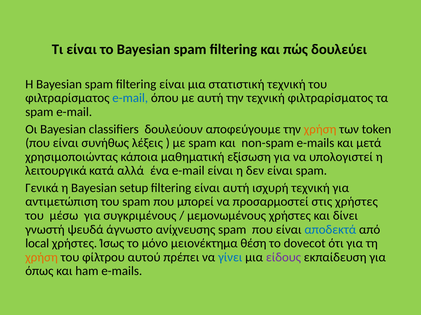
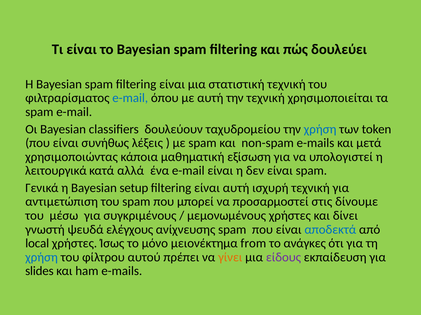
τεχνική φιλτραρίσματος: φιλτραρίσματος -> χρησιμοποιείται
αποφεύγουμε: αποφεύγουμε -> ταχυδρομείου
χρήση at (320, 129) colour: orange -> blue
στις χρήστες: χρήστες -> δίνουμε
άγνωστο: άγνωστο -> ελέγχους
θέση: θέση -> from
dovecot: dovecot -> ανάγκες
χρήση at (42, 258) colour: orange -> blue
γίνει colour: blue -> orange
όπως: όπως -> slides
